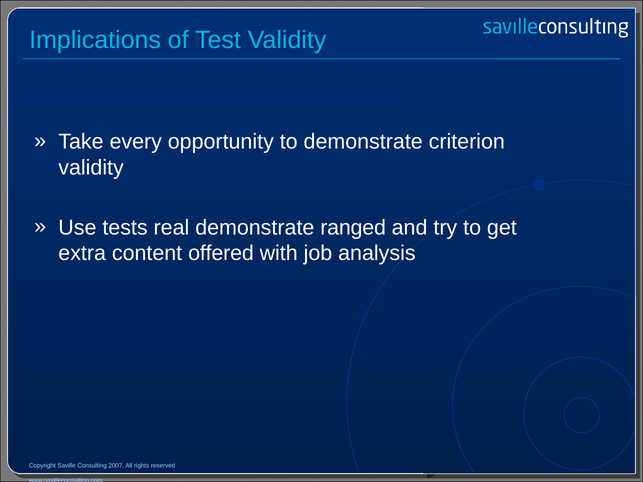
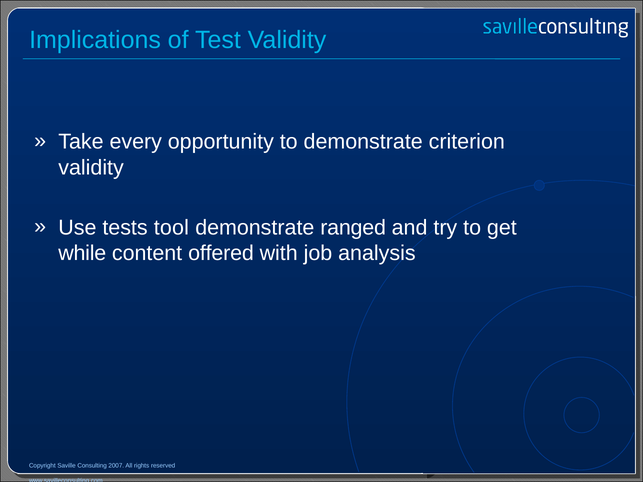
real: real -> tool
extra: extra -> while
